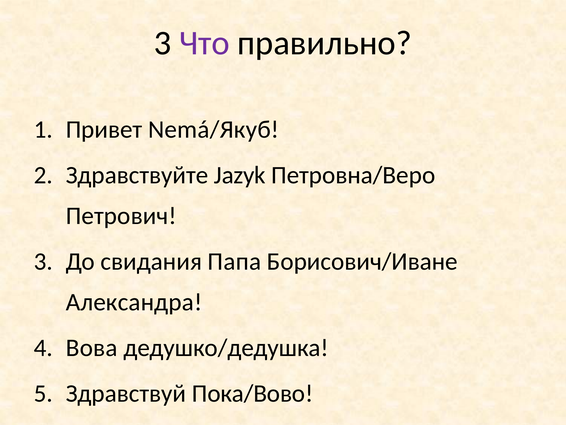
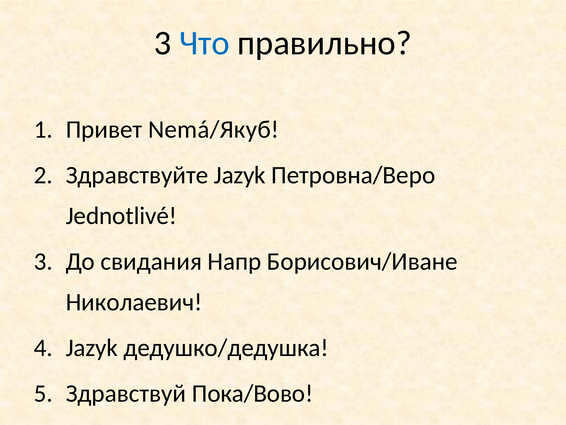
Что colour: purple -> blue
Петрович: Петрович -> Jednotlivé
Папа: Папа -> Напр
Александра: Александра -> Николаевич
Вова at (92, 347): Вова -> Jazyk
